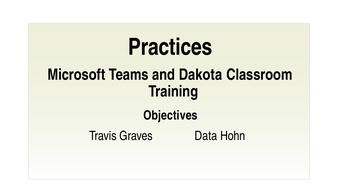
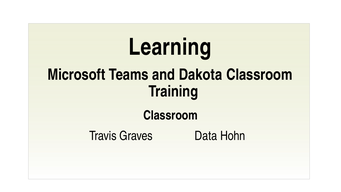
Practices: Practices -> Learning
Objectives at (170, 115): Objectives -> Classroom
